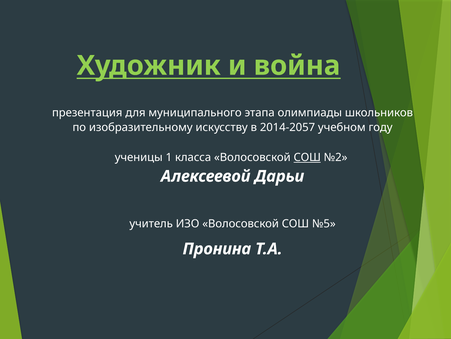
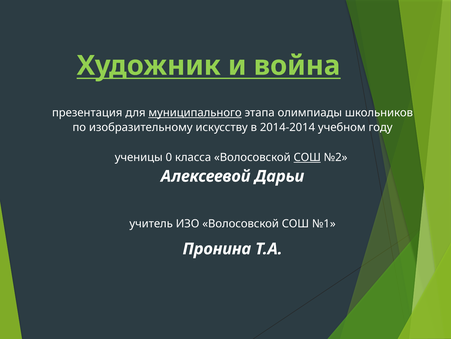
муниципального underline: none -> present
2014-2057: 2014-2057 -> 2014-2014
1: 1 -> 0
№5: №5 -> №1
